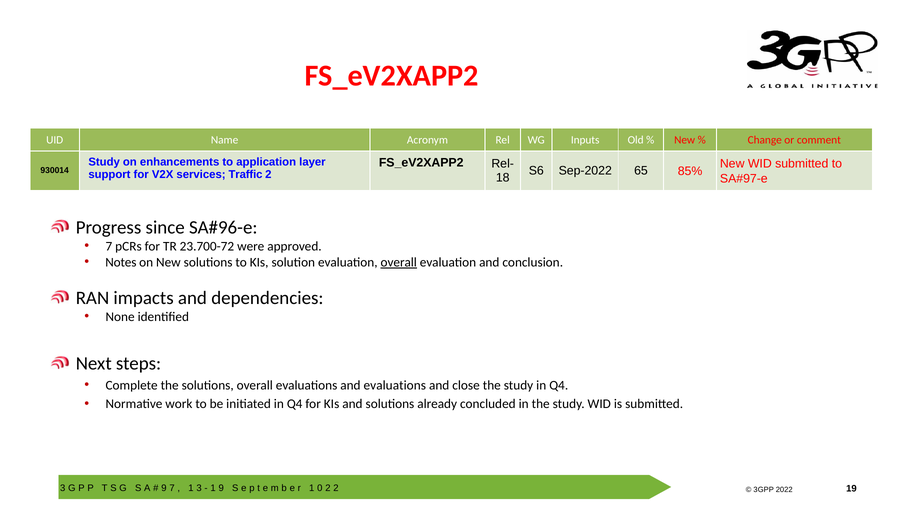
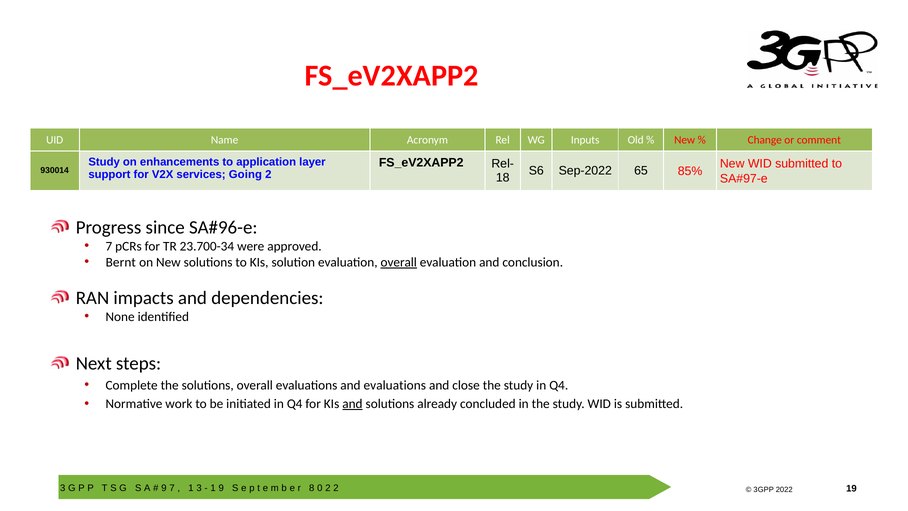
Traffic: Traffic -> Going
23.700-72: 23.700-72 -> 23.700-34
Notes: Notes -> Bernt
and at (352, 404) underline: none -> present
1 at (312, 488): 1 -> 8
